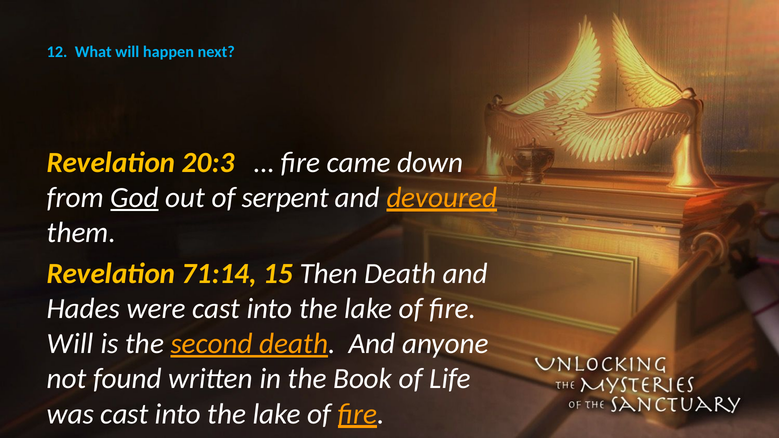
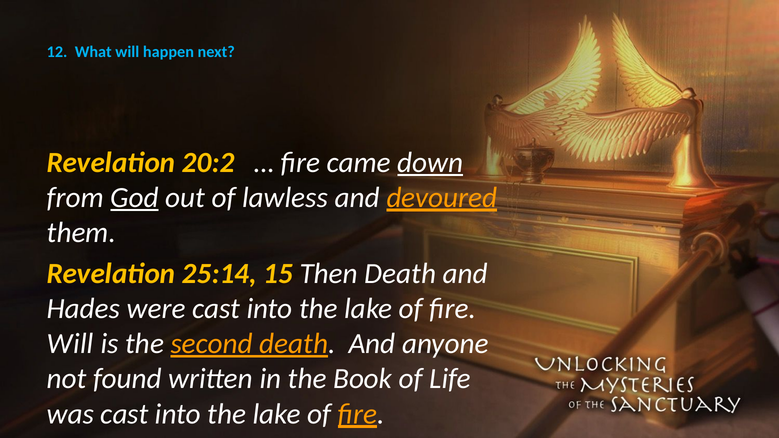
20:3: 20:3 -> 20:2
down underline: none -> present
serpent: serpent -> lawless
71:14: 71:14 -> 25:14
